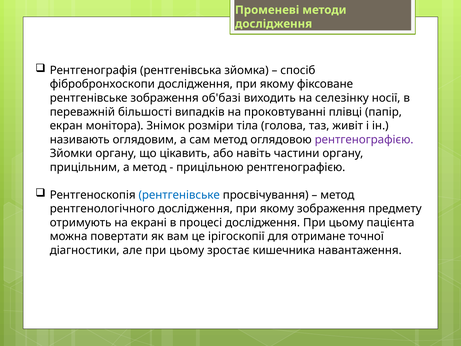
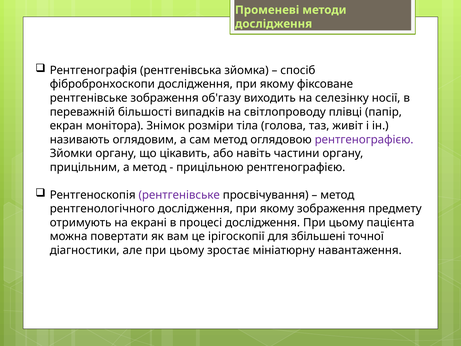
об'базі: об'базі -> об'газу
проковтуванні: проковтуванні -> світлопроводу
рентгенівське at (179, 195) colour: blue -> purple
отримане: отримане -> збільшені
кишечника: кишечника -> мініатюрну
